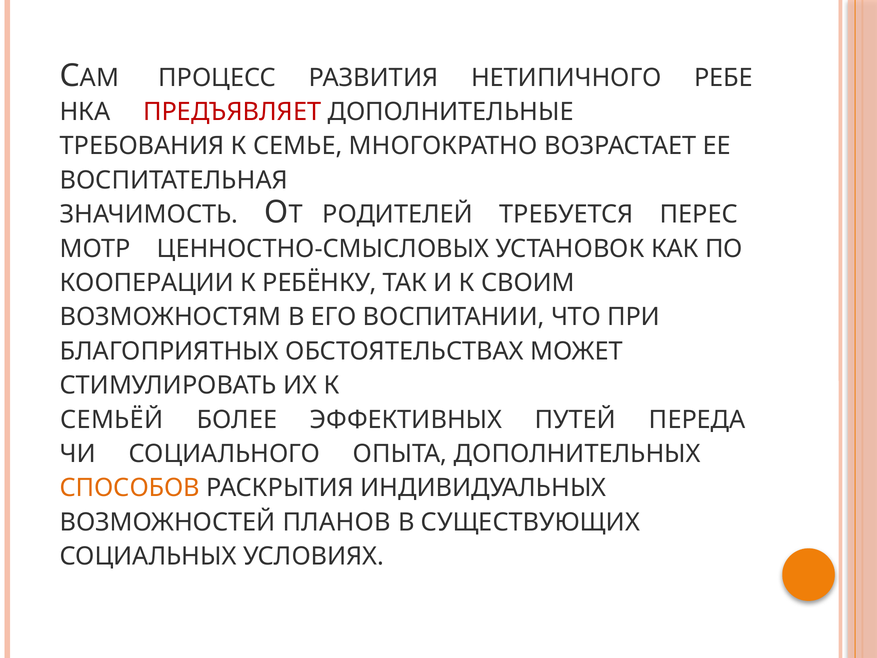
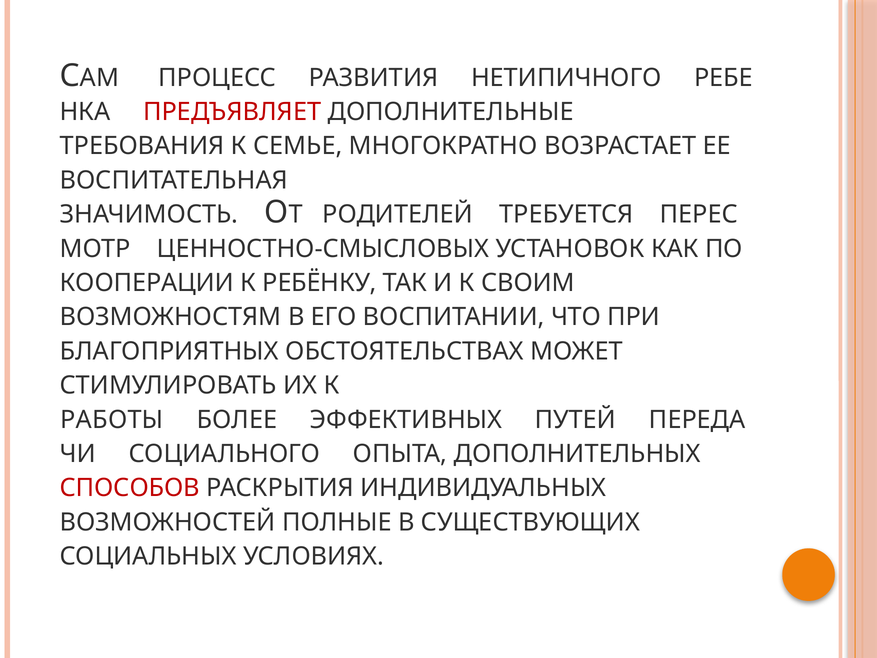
СЕМЬЁЙ: СЕМЬЁЙ -> РАБОТЫ
СПОСОБОВ colour: orange -> red
ПЛАНОВ: ПЛАНОВ -> ПОЛНЫЕ
